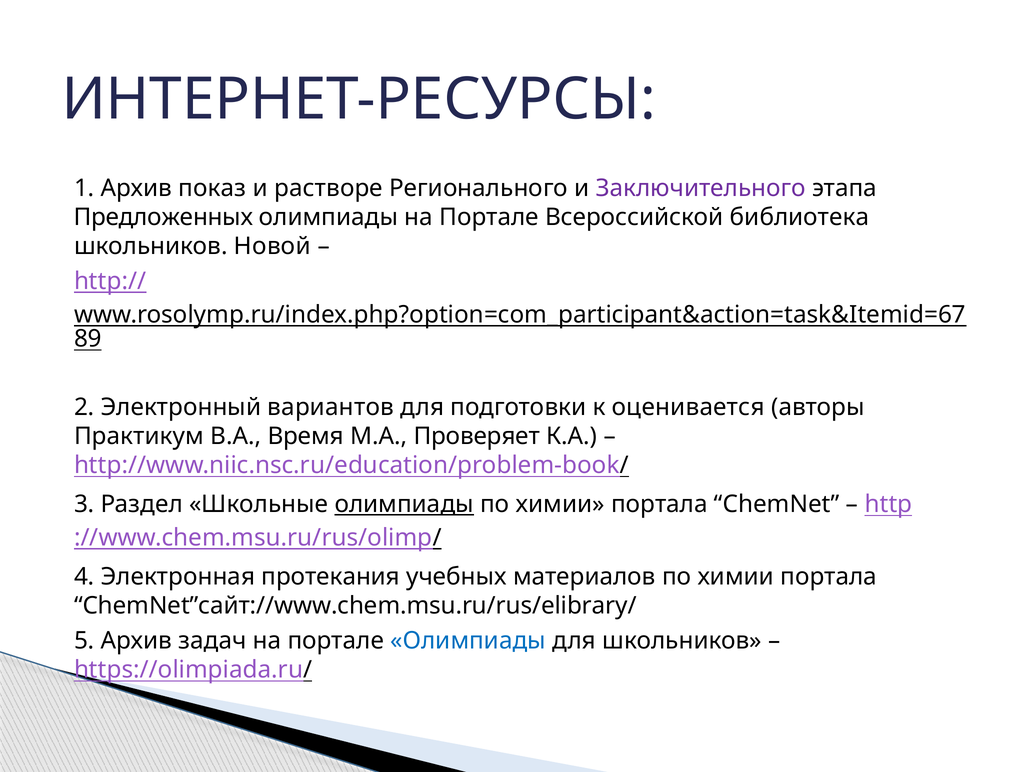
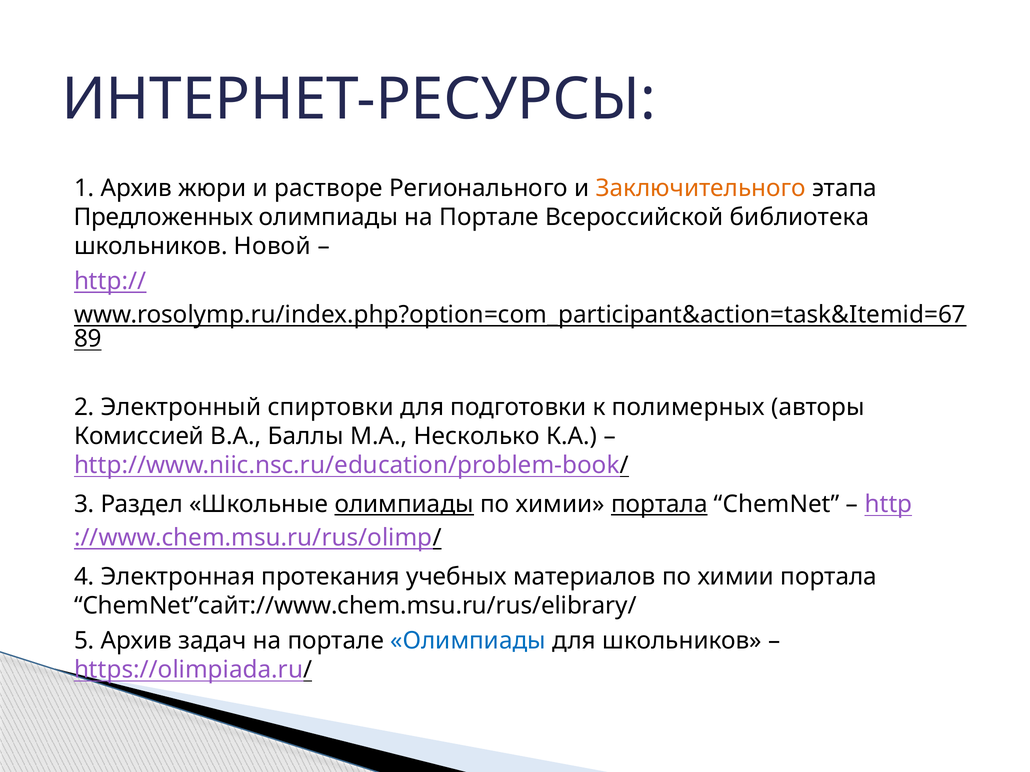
показ: показ -> жюри
Заключительного colour: purple -> orange
вариантов: вариантов -> спиртовки
оценивается: оценивается -> полимерных
Практикум: Практикум -> Комиссией
Время: Время -> Баллы
Проверяет: Проверяет -> Несколько
портала at (659, 505) underline: none -> present
